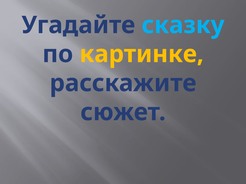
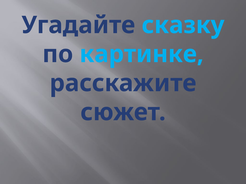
картинке colour: yellow -> light blue
